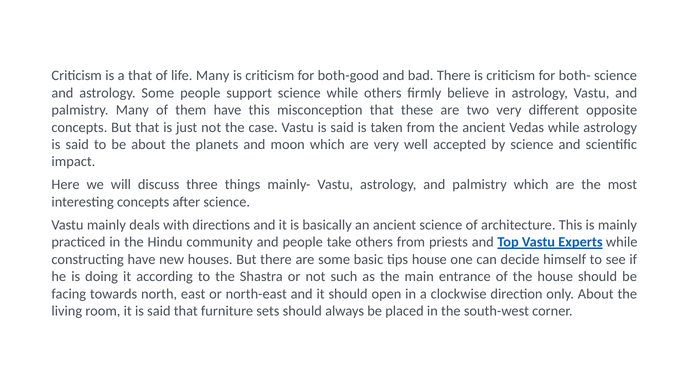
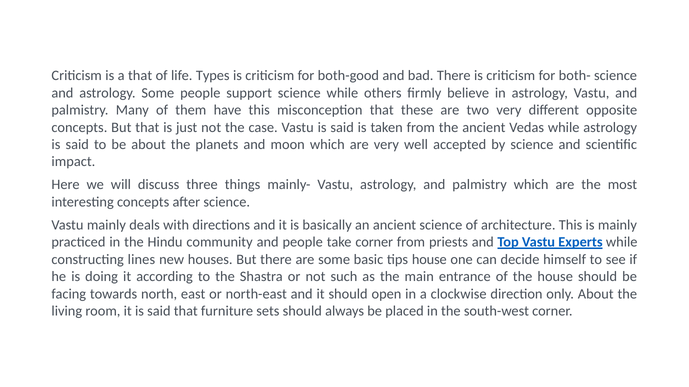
life Many: Many -> Types
take others: others -> corner
constructing have: have -> lines
